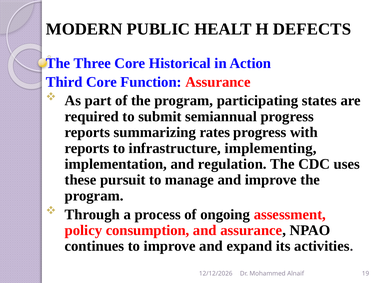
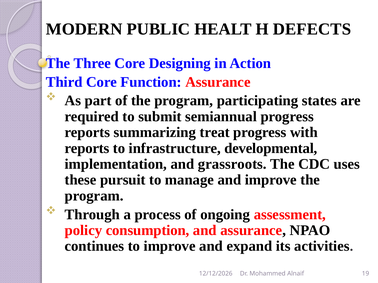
Historical: Historical -> Designing
rates: rates -> treat
implementing: implementing -> developmental
regulation: regulation -> grassroots
